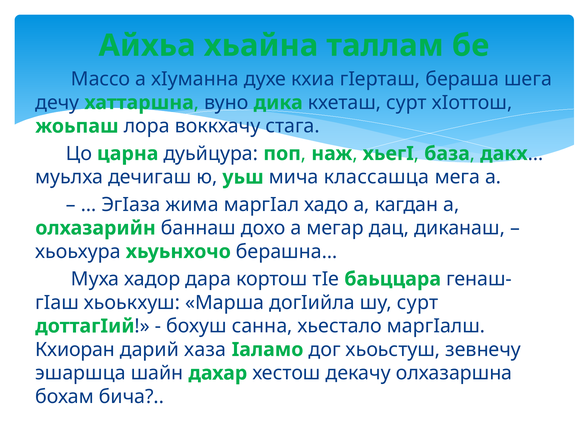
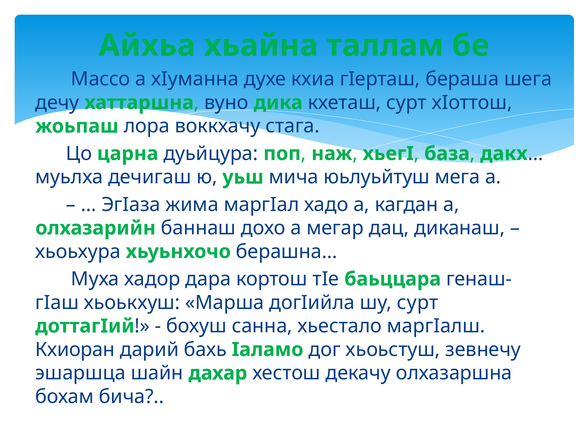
классашца: классашца -> юьлуьйтуш
хаза: хаза -> бахь
